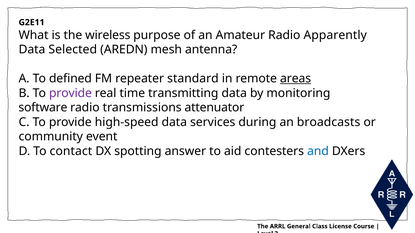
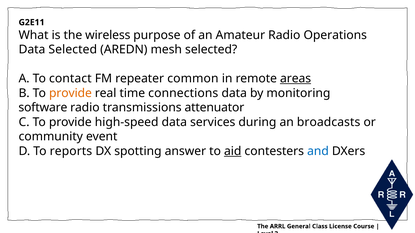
Apparently: Apparently -> Operations
mesh antenna: antenna -> selected
defined: defined -> contact
standard: standard -> common
provide at (70, 93) colour: purple -> orange
transmitting: transmitting -> connections
contact: contact -> reports
aid underline: none -> present
